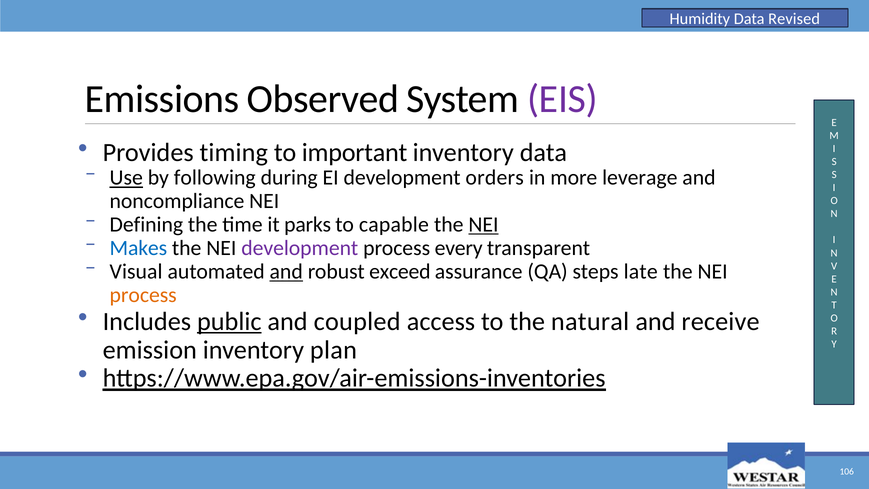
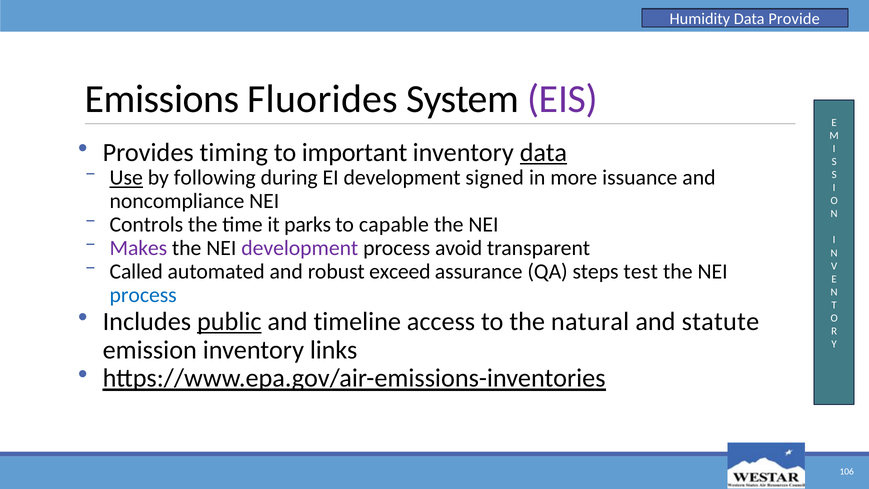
Revised: Revised -> Provide
Observed: Observed -> Fluorides
data at (543, 152) underline: none -> present
orders: orders -> signed
leverage: leverage -> issuance
Defining: Defining -> Controls
NEI at (483, 225) underline: present -> none
Makes colour: blue -> purple
every: every -> avoid
Visual: Visual -> Called
and at (286, 272) underline: present -> none
late: late -> test
process at (143, 295) colour: orange -> blue
coupled: coupled -> timeline
receive: receive -> statute
plan: plan -> links
